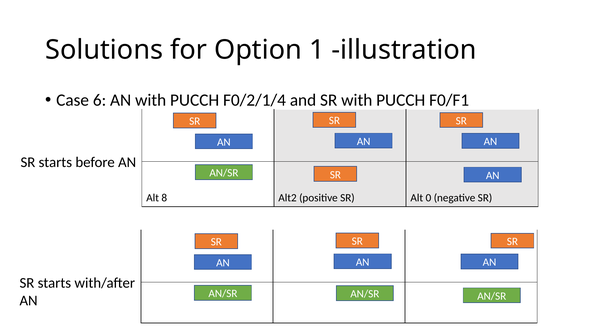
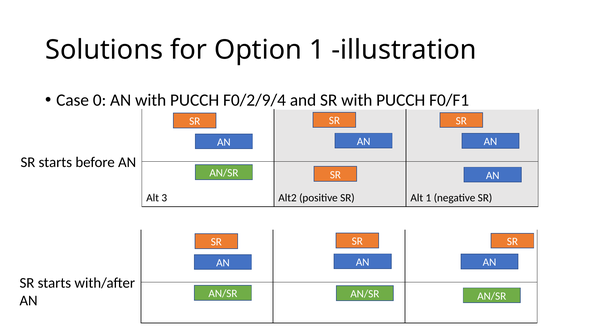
6: 6 -> 0
F0/2/1/4: F0/2/1/4 -> F0/2/9/4
8: 8 -> 3
Alt 0: 0 -> 1
